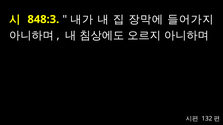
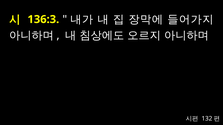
848:3: 848:3 -> 136:3
